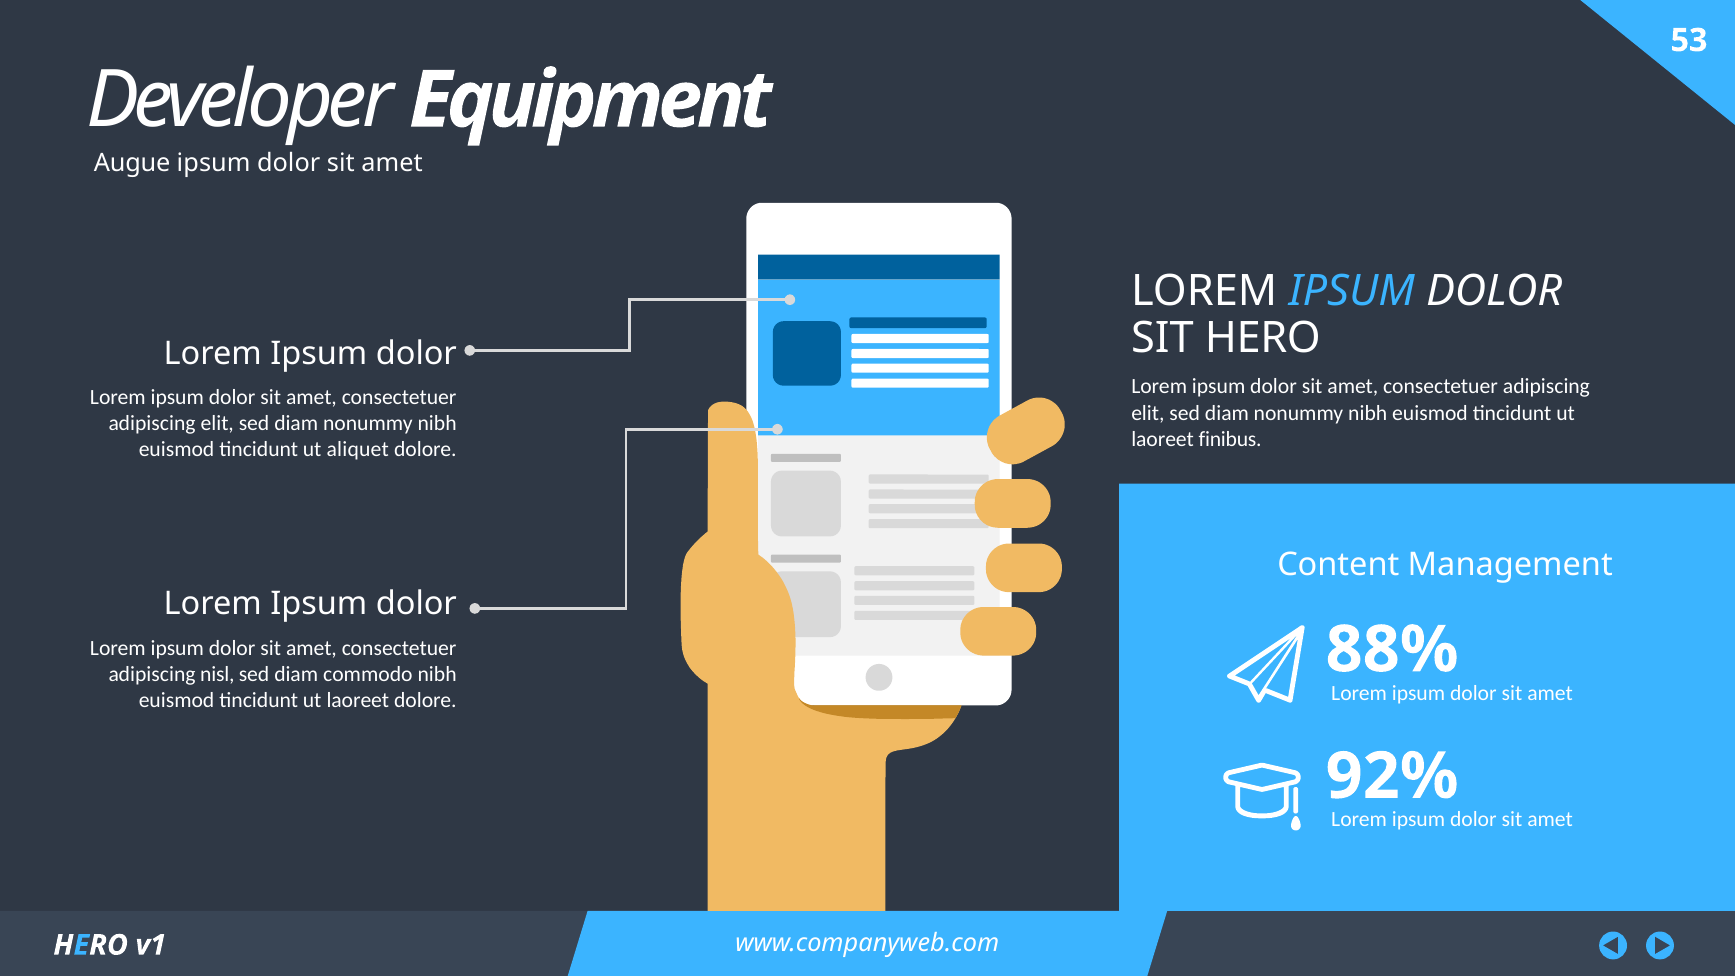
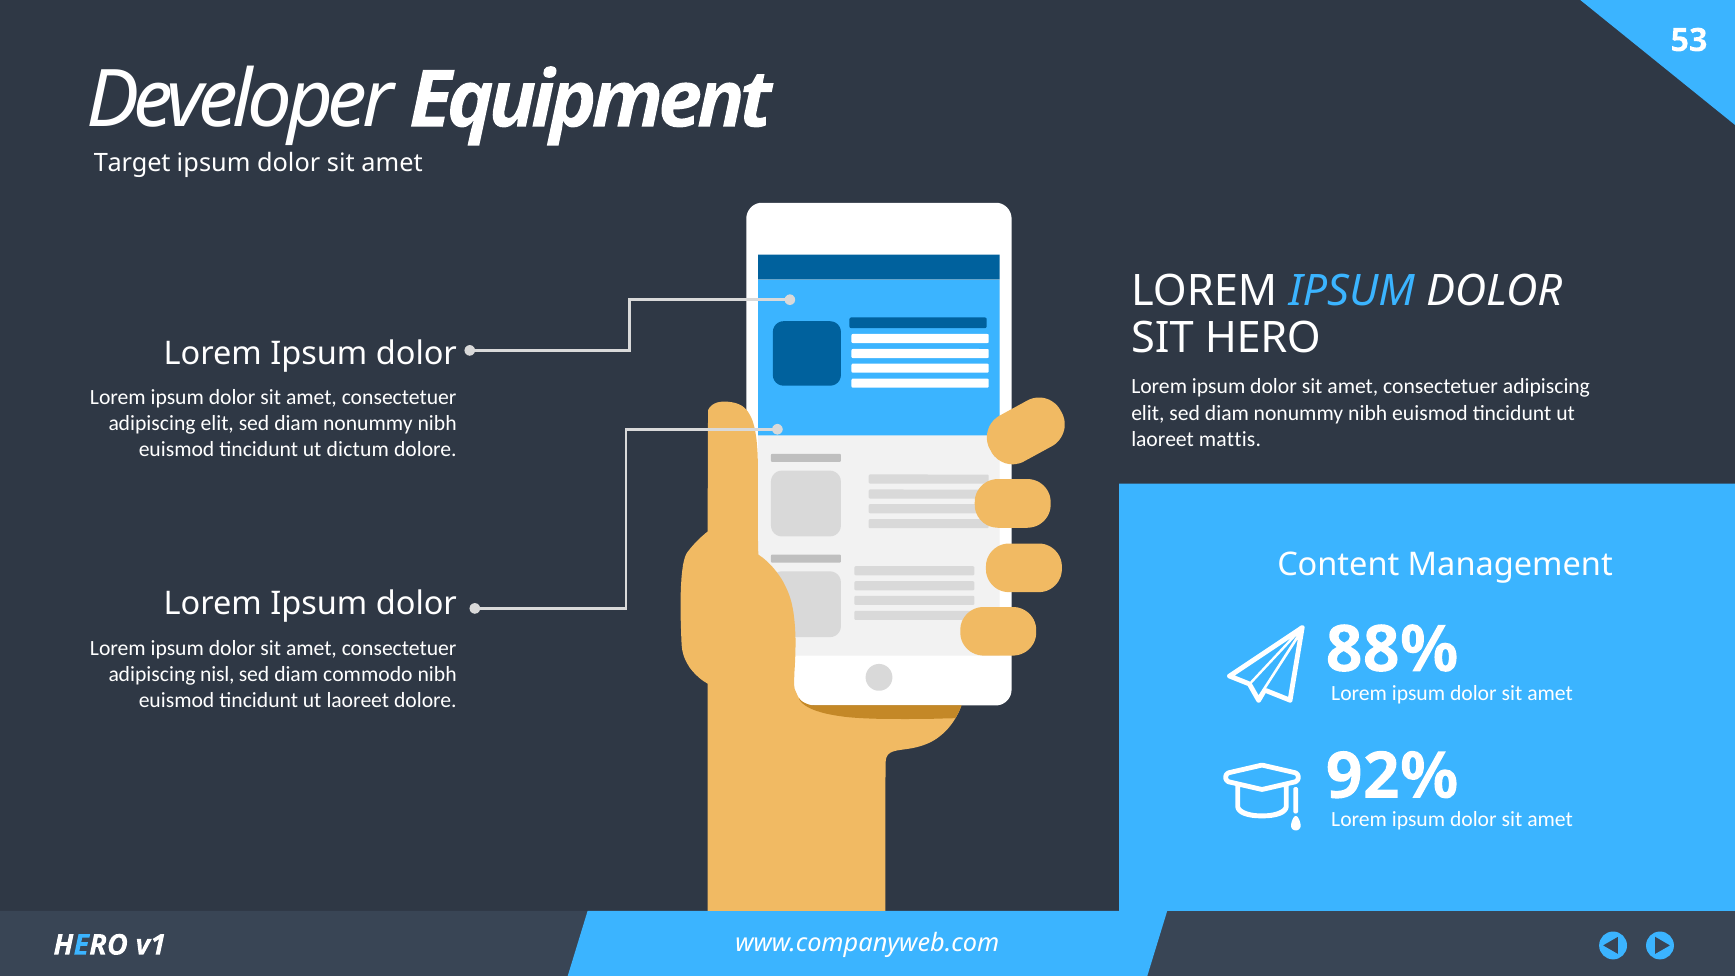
Augue: Augue -> Target
finibus: finibus -> mattis
aliquet: aliquet -> dictum
